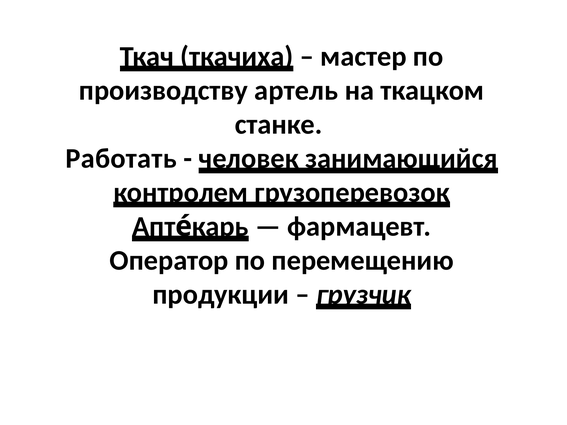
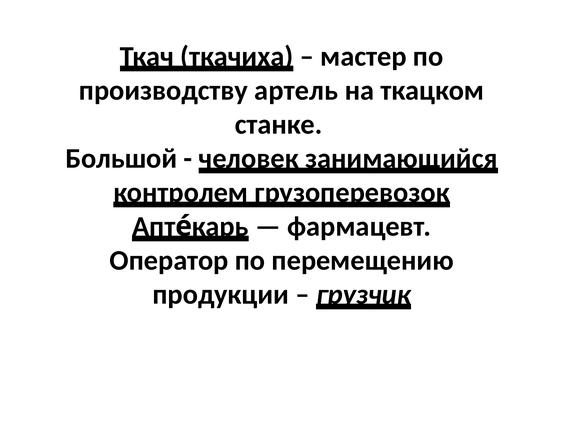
Работать: Работать -> Большой
